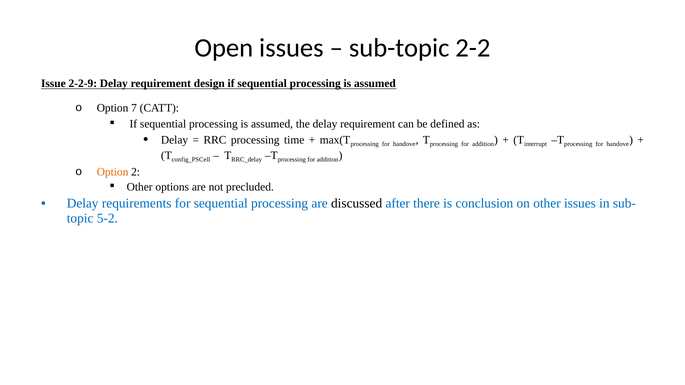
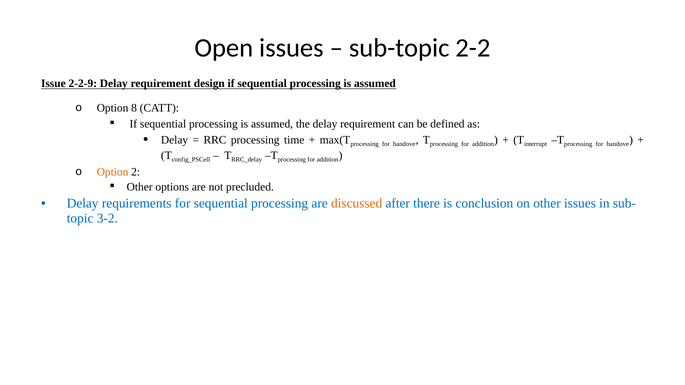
7: 7 -> 8
discussed colour: black -> orange
5-2: 5-2 -> 3-2
